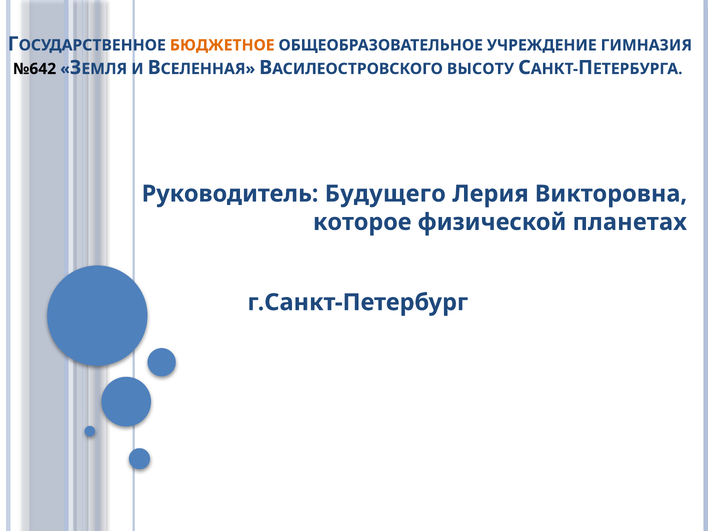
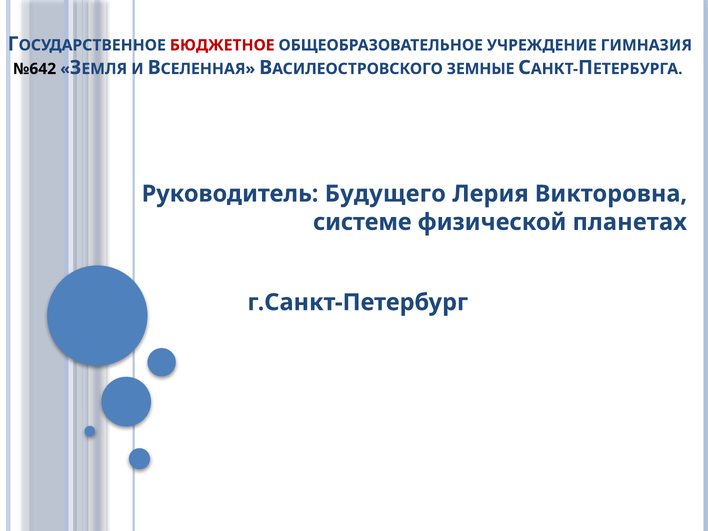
БЮДЖЕТНОЕ colour: orange -> red
ВЫСОТУ: ВЫСОТУ -> ЗЕМНЫЕ
которое: которое -> системе
